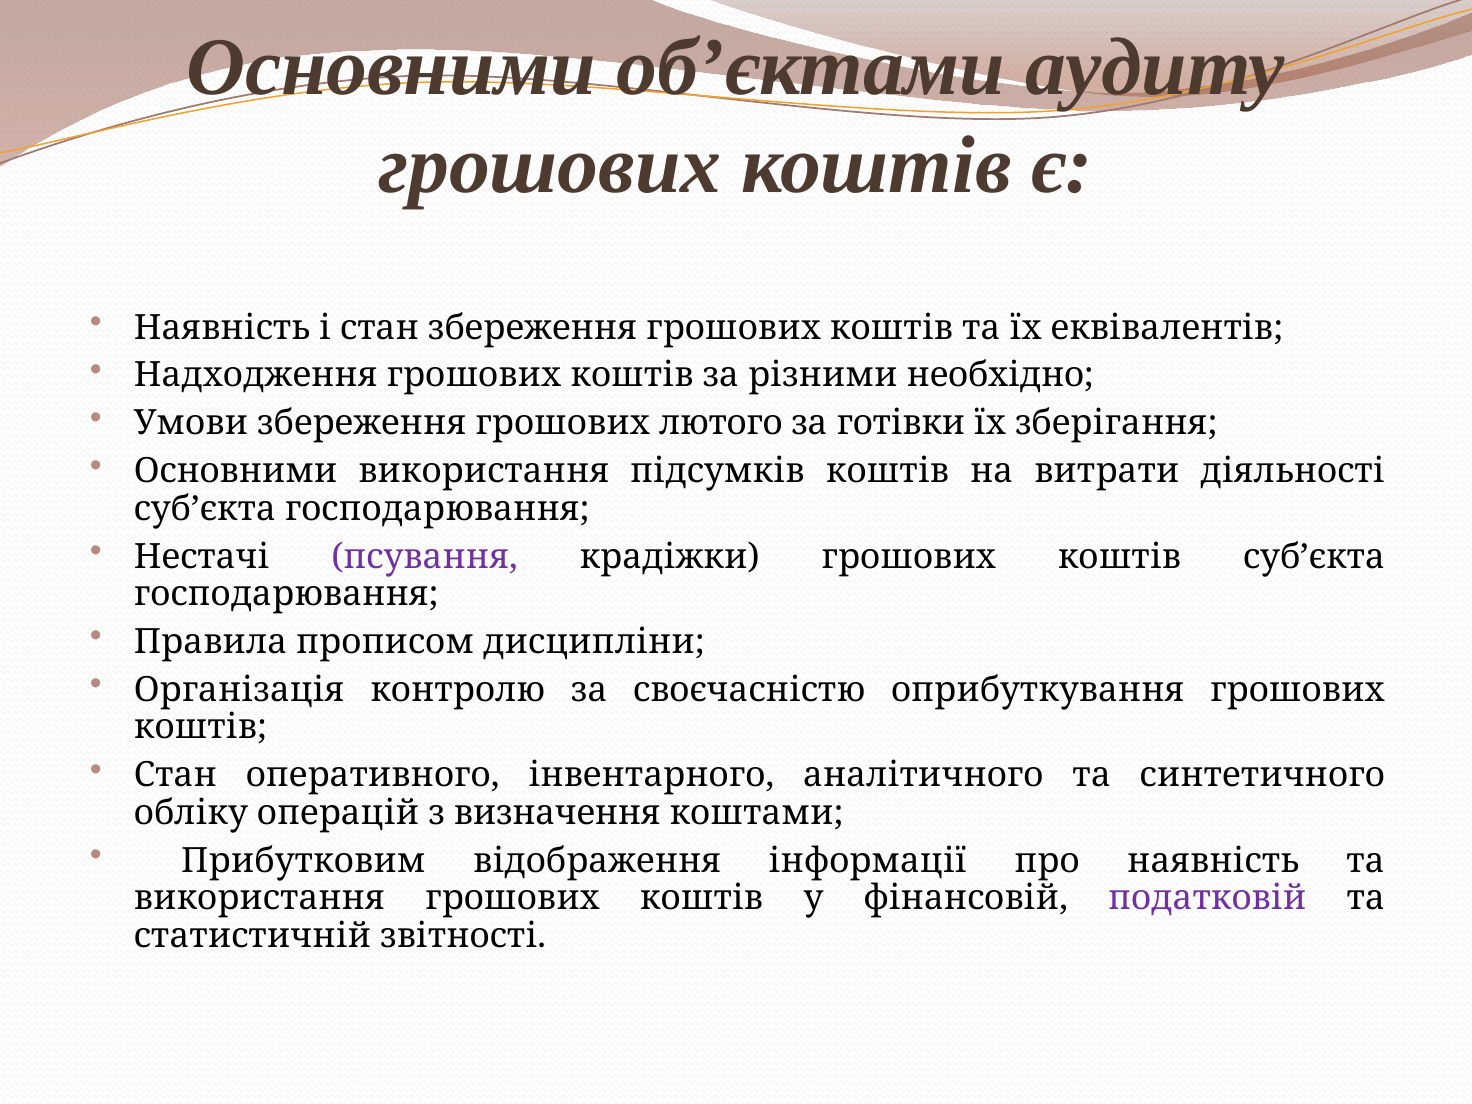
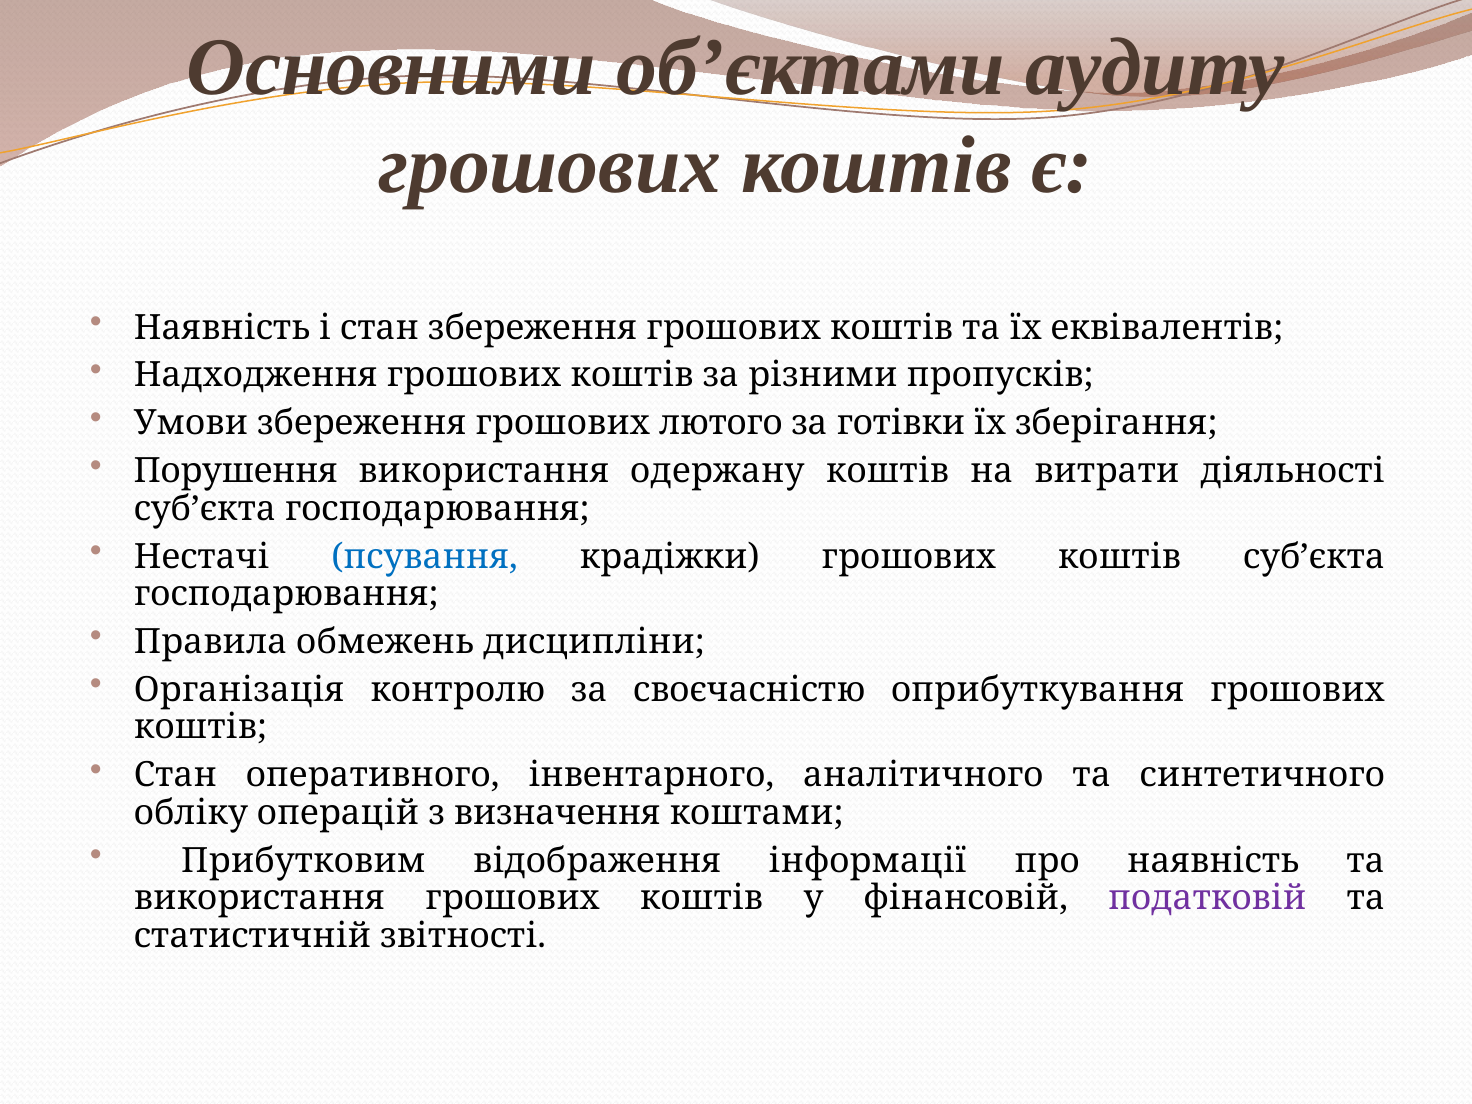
необхідно: необхідно -> пропусків
Основними at (236, 471): Основними -> Порушення
підсумків: підсумків -> одержану
псування colour: purple -> blue
прописом: прописом -> обмежень
